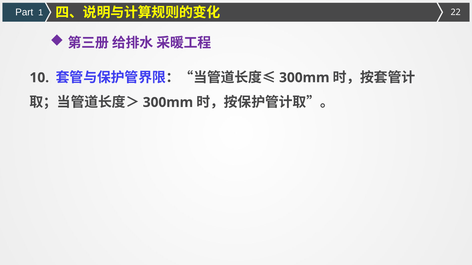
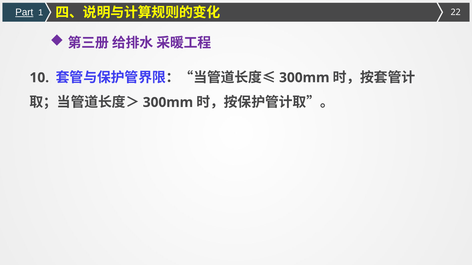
Part underline: none -> present
